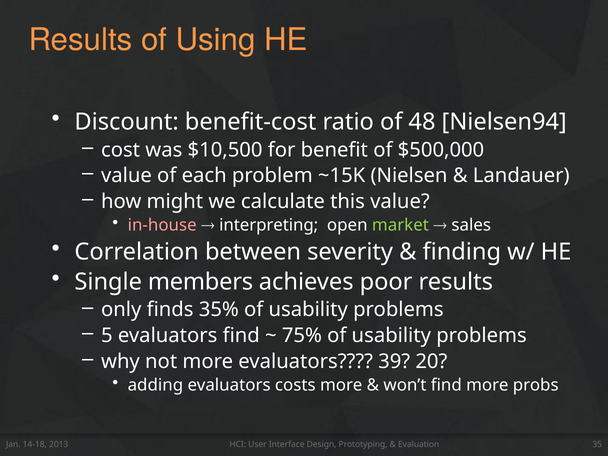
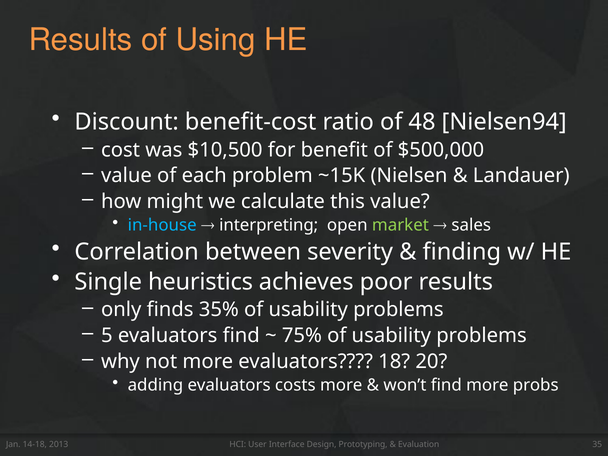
in-house colour: pink -> light blue
members: members -> heuristics
39: 39 -> 18
